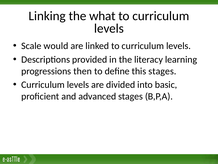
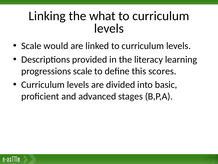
progressions then: then -> scale
this stages: stages -> scores
